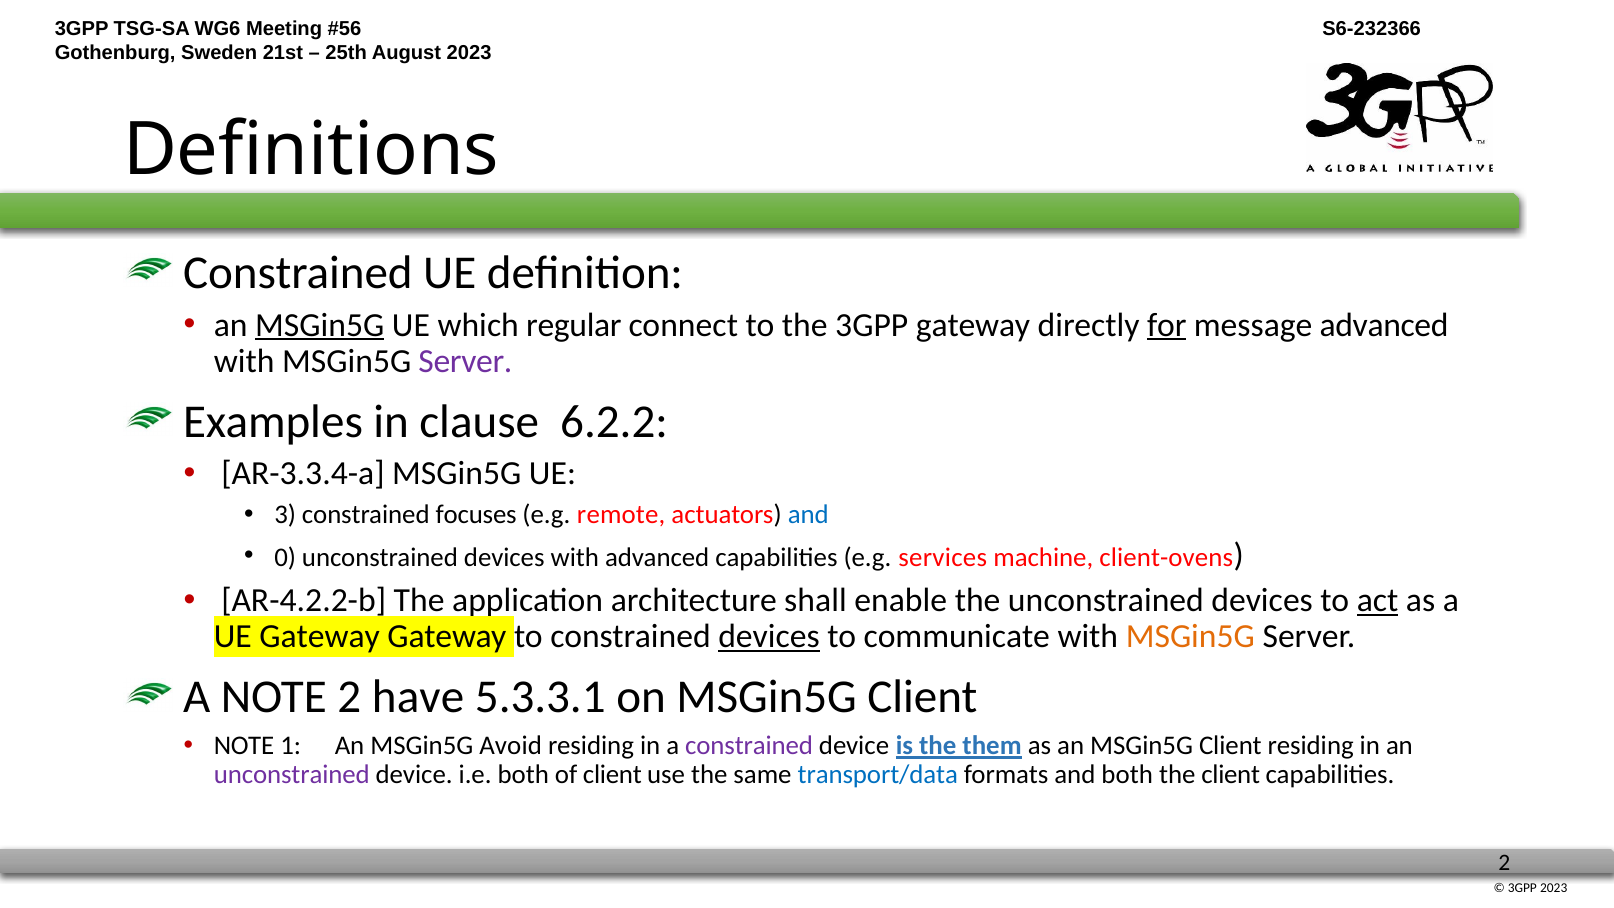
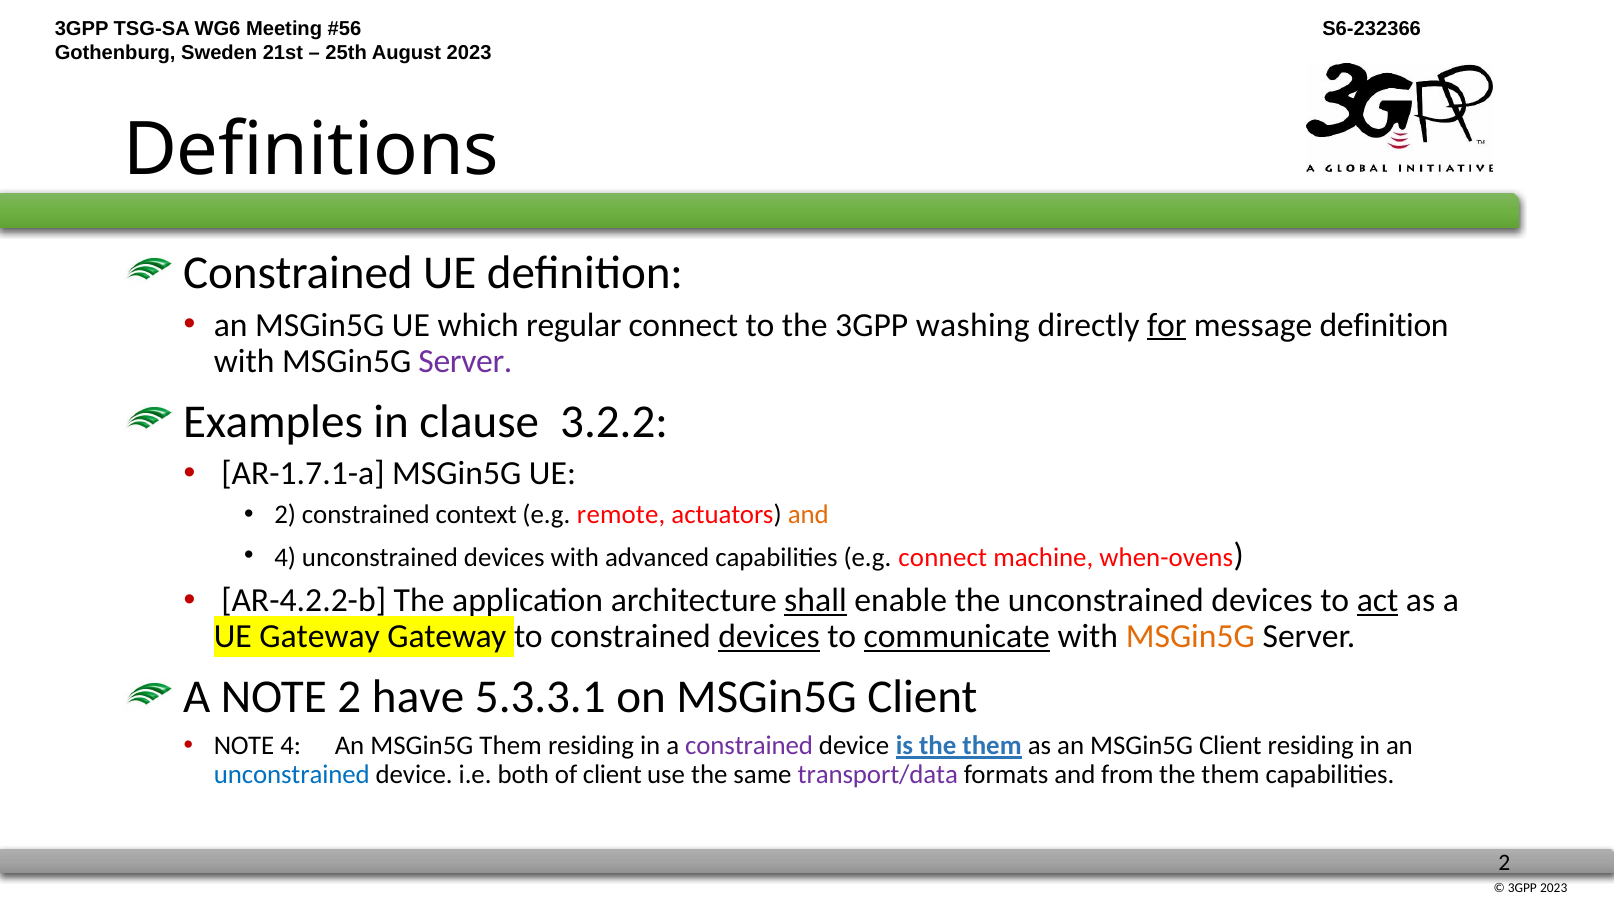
MSGin5G at (320, 325) underline: present -> none
3GPP gateway: gateway -> washing
message advanced: advanced -> definition
6.2.2: 6.2.2 -> 3.2.2
AR-3.3.4-a: AR-3.3.4-a -> AR-1.7.1-a
3 at (285, 515): 3 -> 2
focuses: focuses -> context
and at (808, 515) colour: blue -> orange
0 at (285, 558): 0 -> 4
e.g services: services -> connect
client-ovens: client-ovens -> when-ovens
shall underline: none -> present
communicate underline: none -> present
NOTE 1: 1 -> 4
MSGin5G Avoid: Avoid -> Them
unconstrained at (292, 775) colour: purple -> blue
transport/data colour: blue -> purple
and both: both -> from
client at (1231, 775): client -> them
